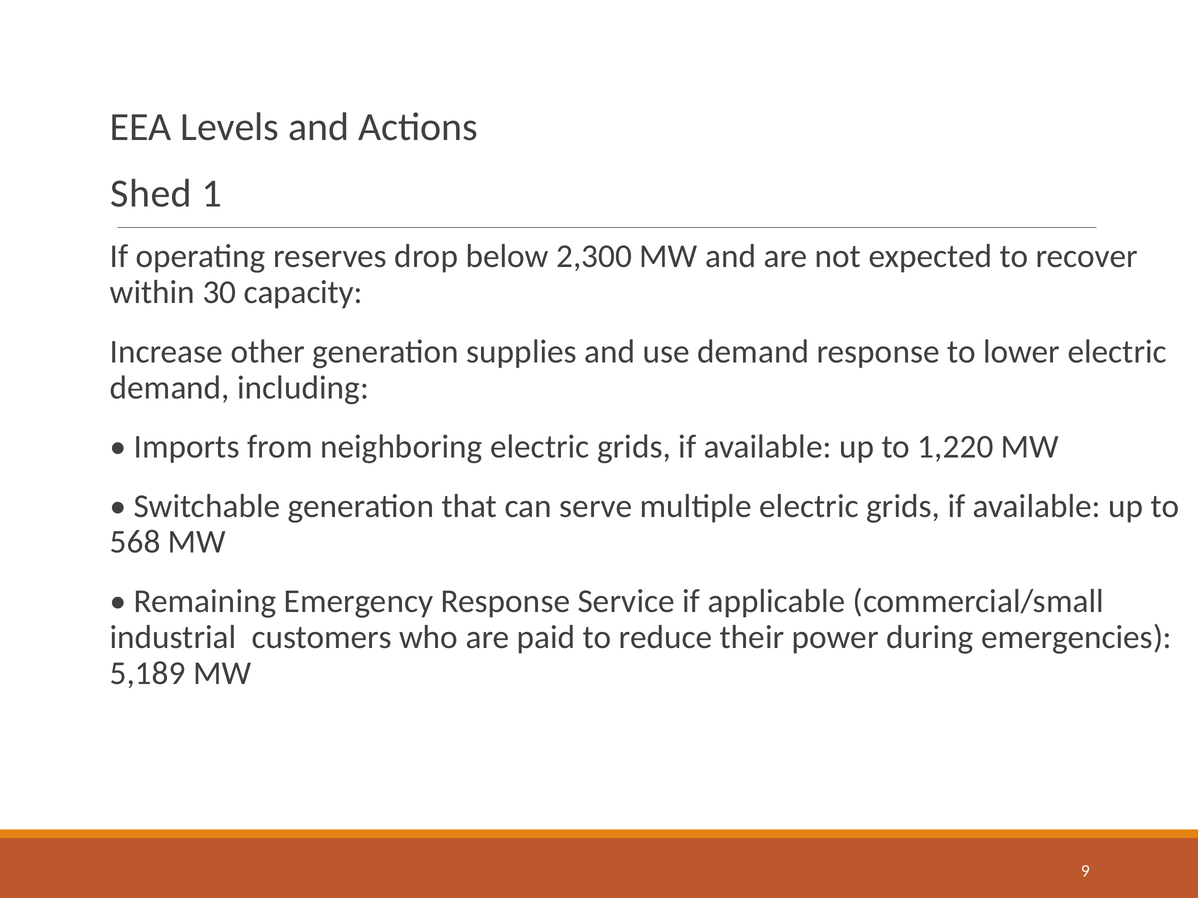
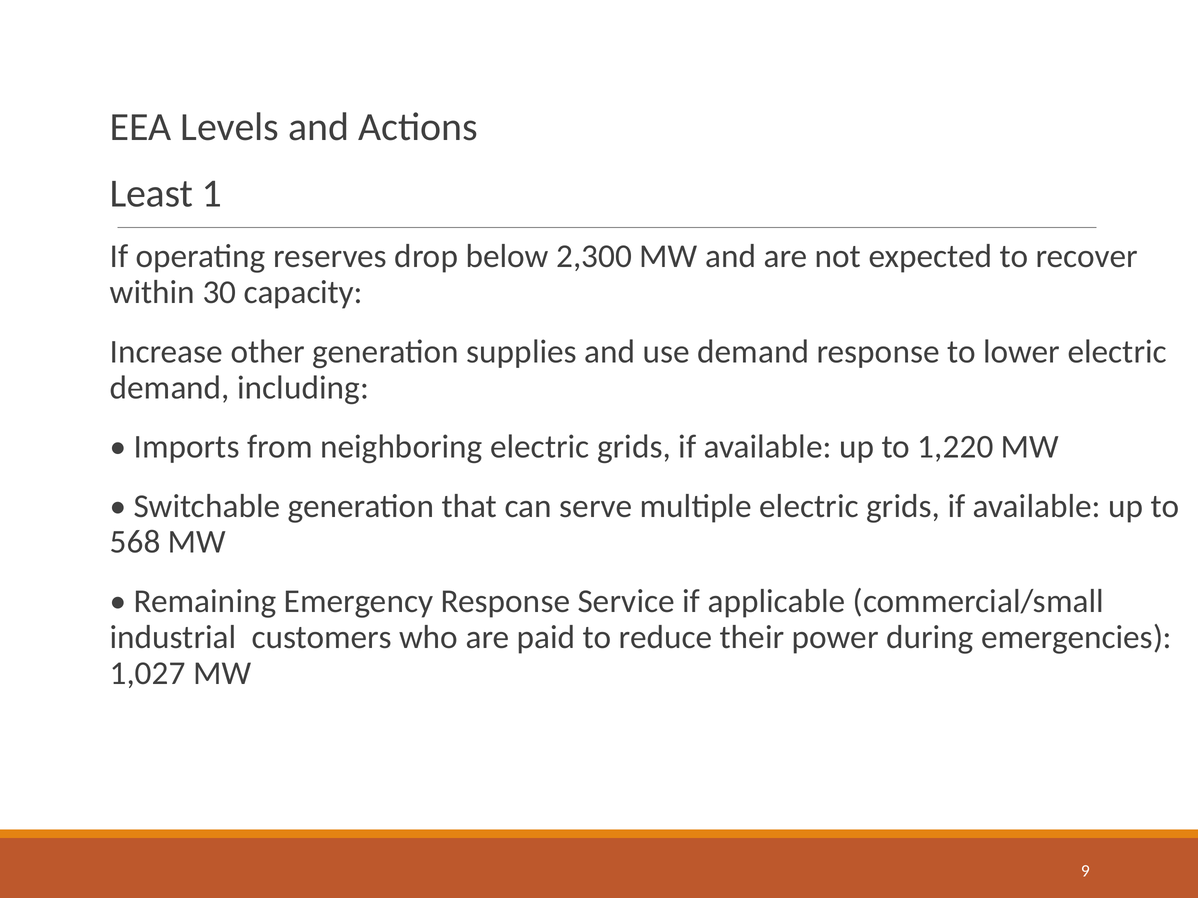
Shed: Shed -> Least
5,189: 5,189 -> 1,027
